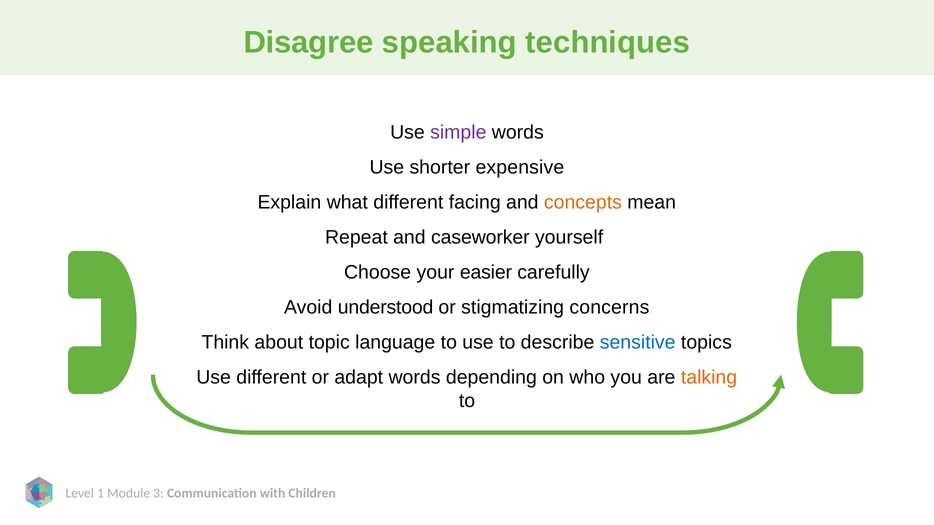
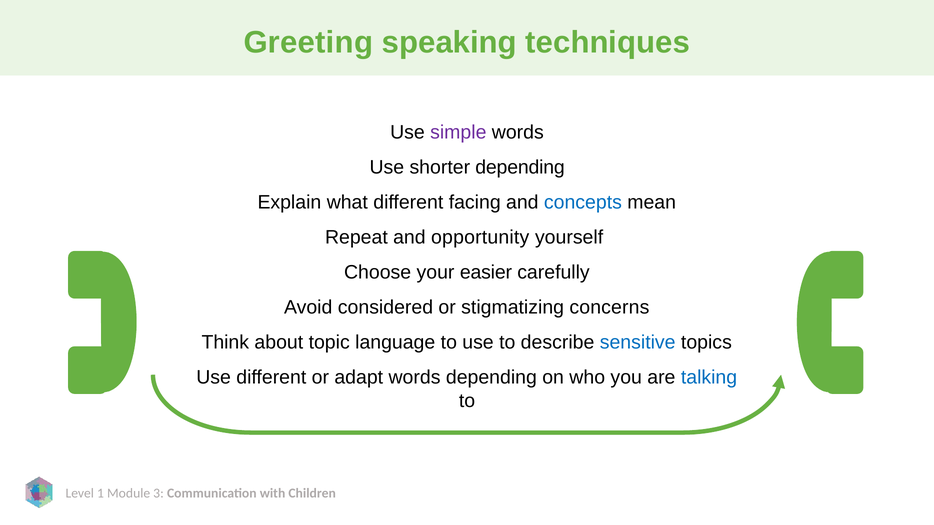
Disagree: Disagree -> Greeting
shorter expensive: expensive -> depending
concepts colour: orange -> blue
caseworker: caseworker -> opportunity
understood: understood -> considered
talking colour: orange -> blue
